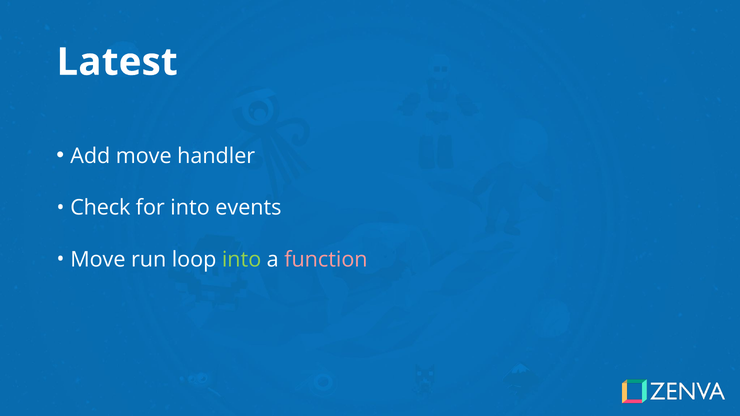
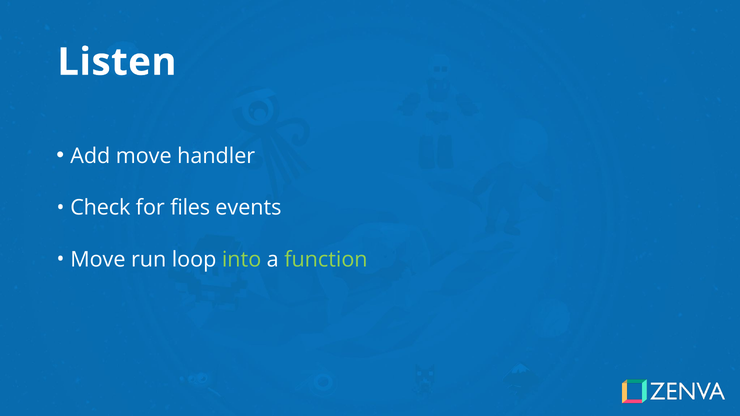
Latest: Latest -> Listen
for into: into -> files
function colour: pink -> light green
